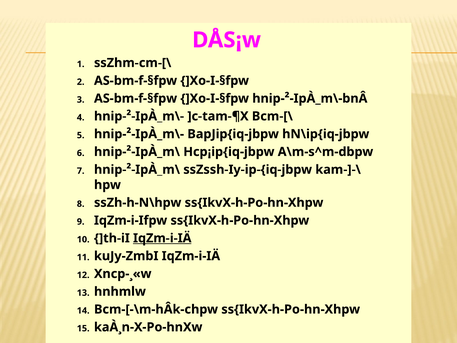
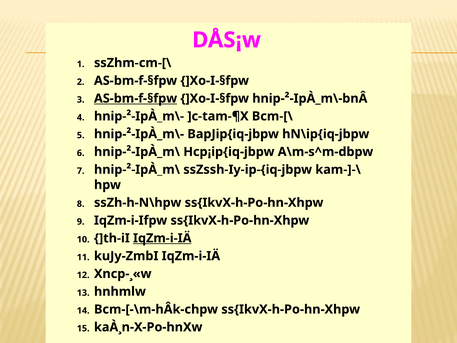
AS-bm-f-§fpw at (136, 98) underline: none -> present
